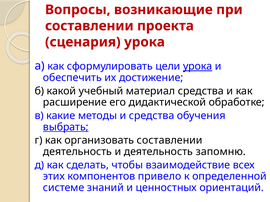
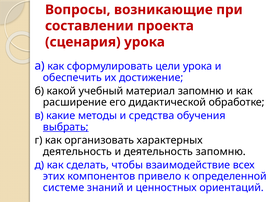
урока at (198, 66) underline: present -> none
материал средства: средства -> запомню
организовать составлении: составлении -> характерных
